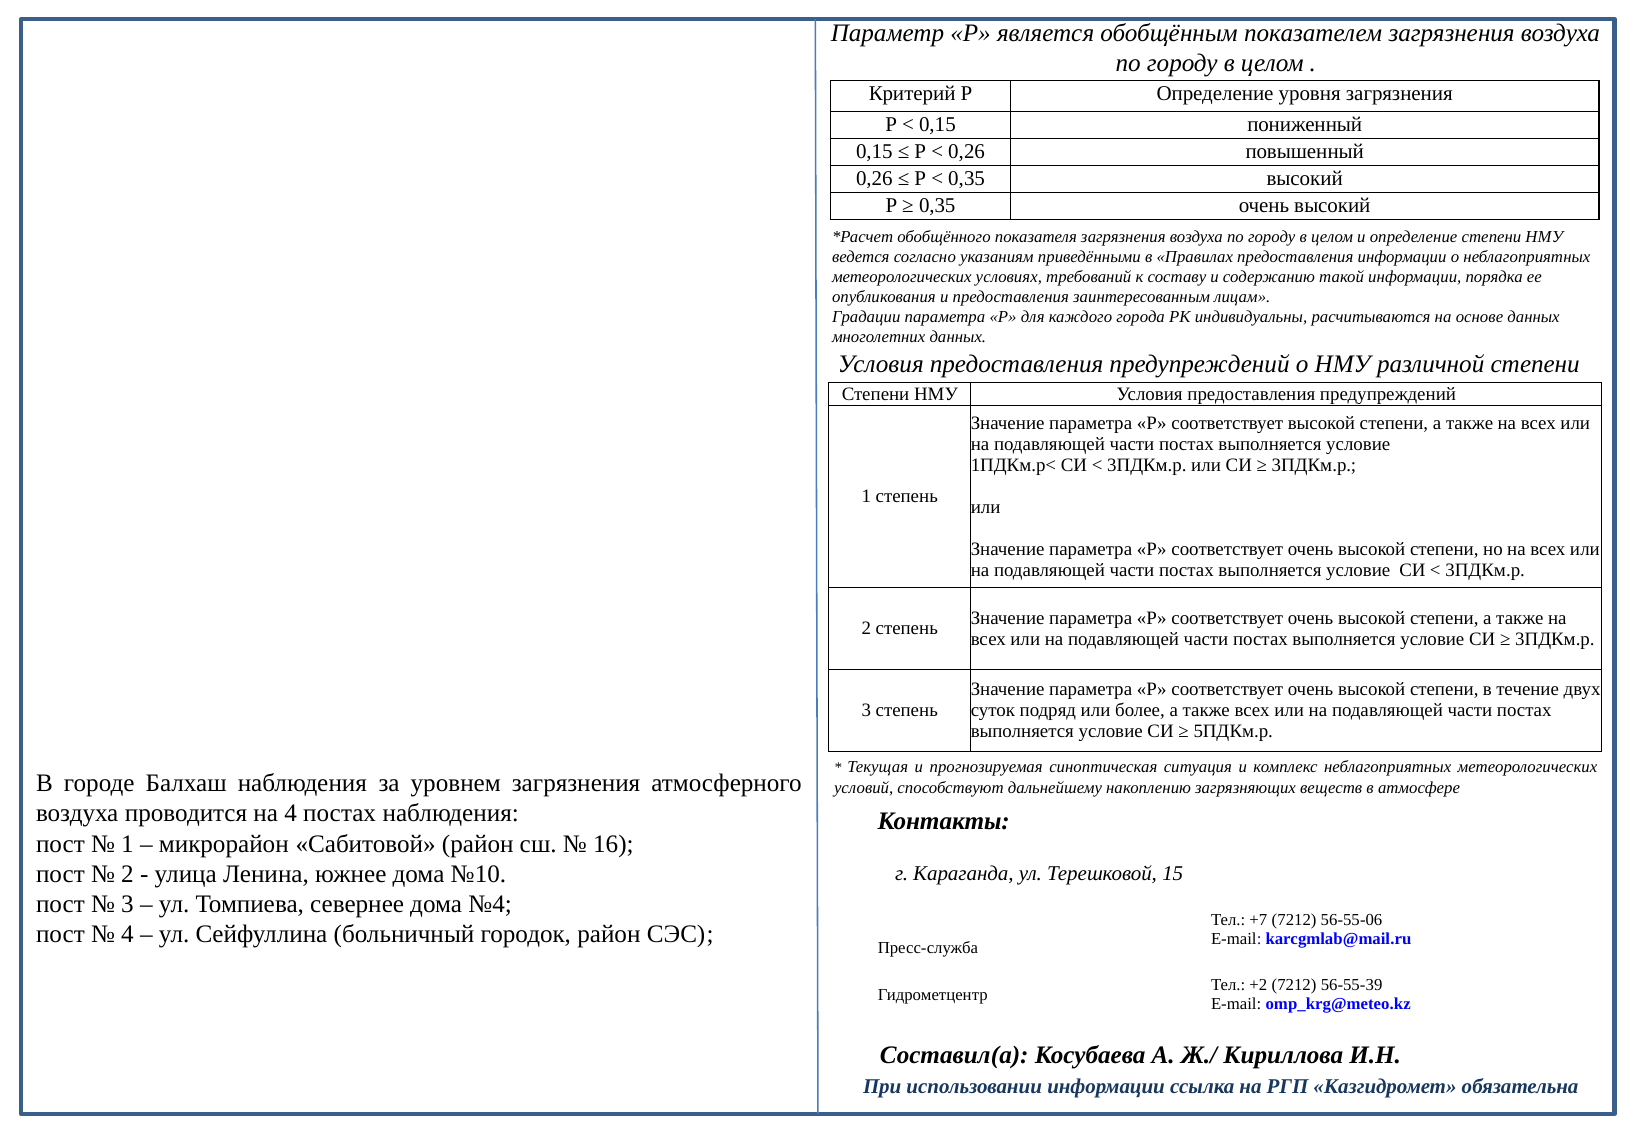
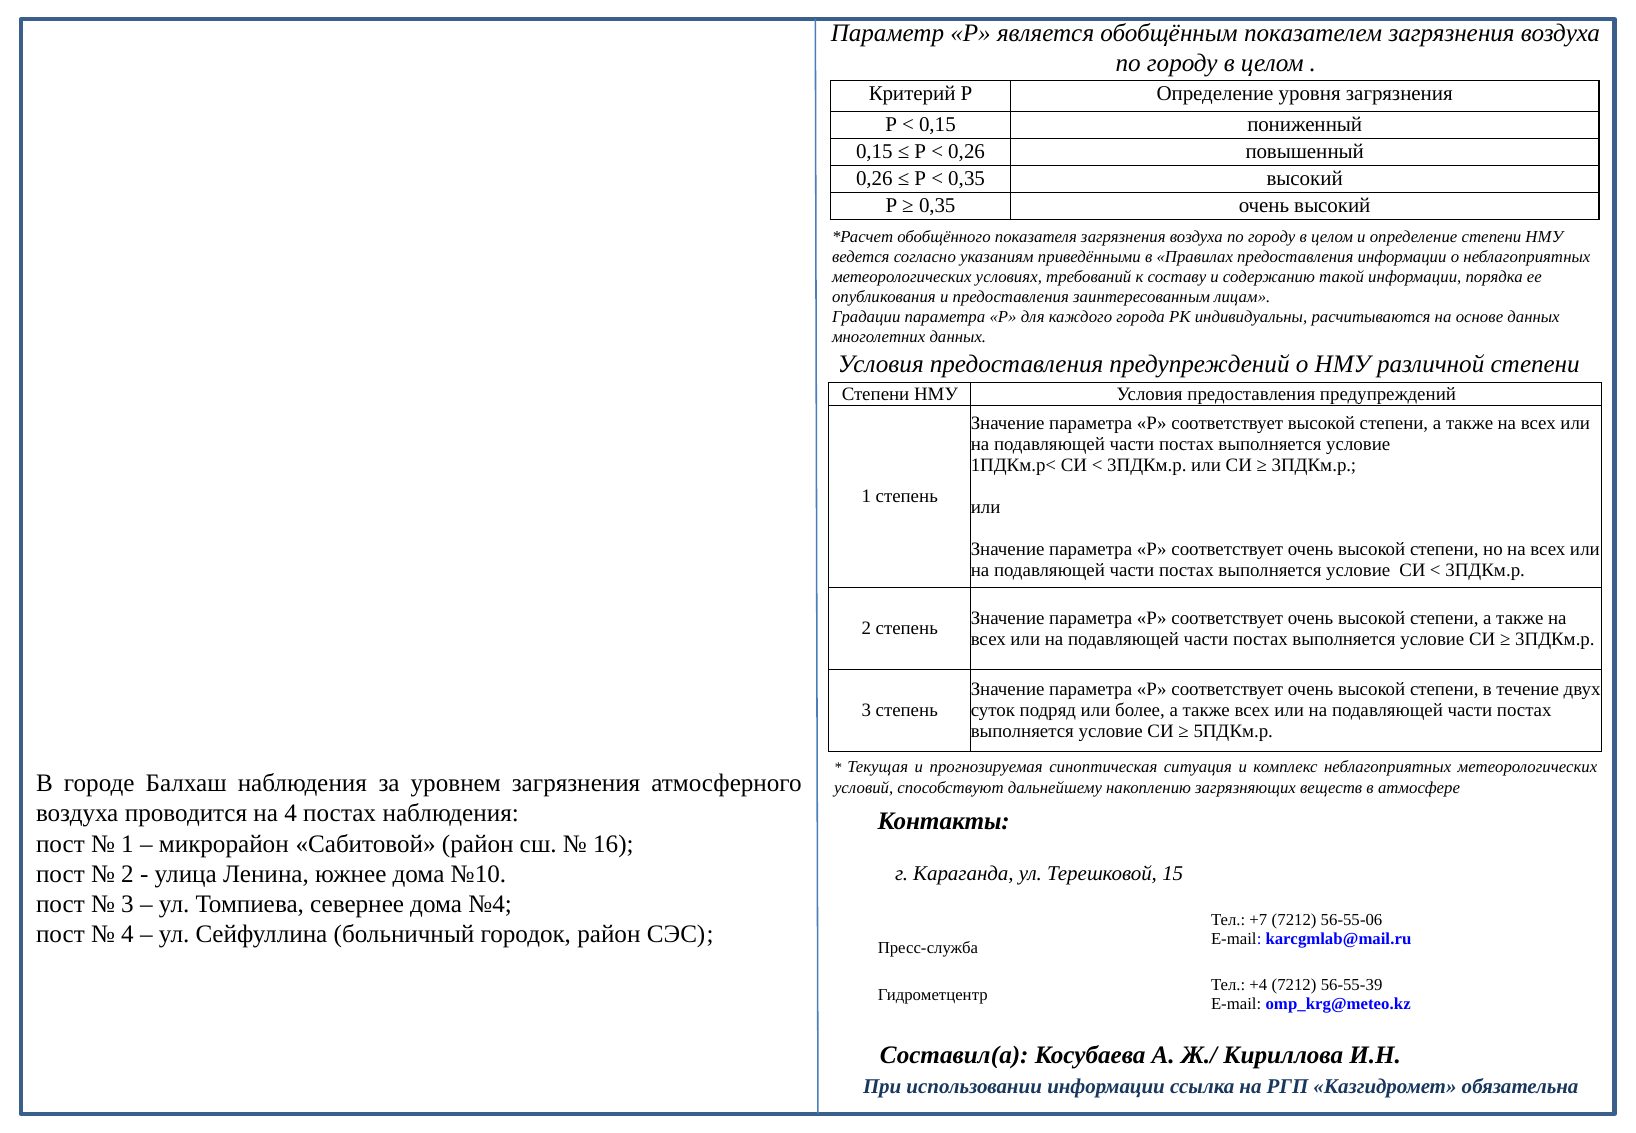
+2: +2 -> +4
